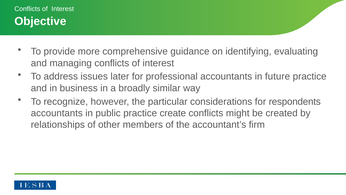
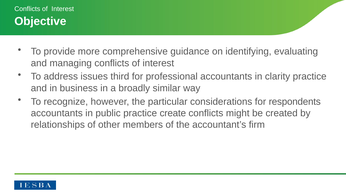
later: later -> third
future: future -> clarity
